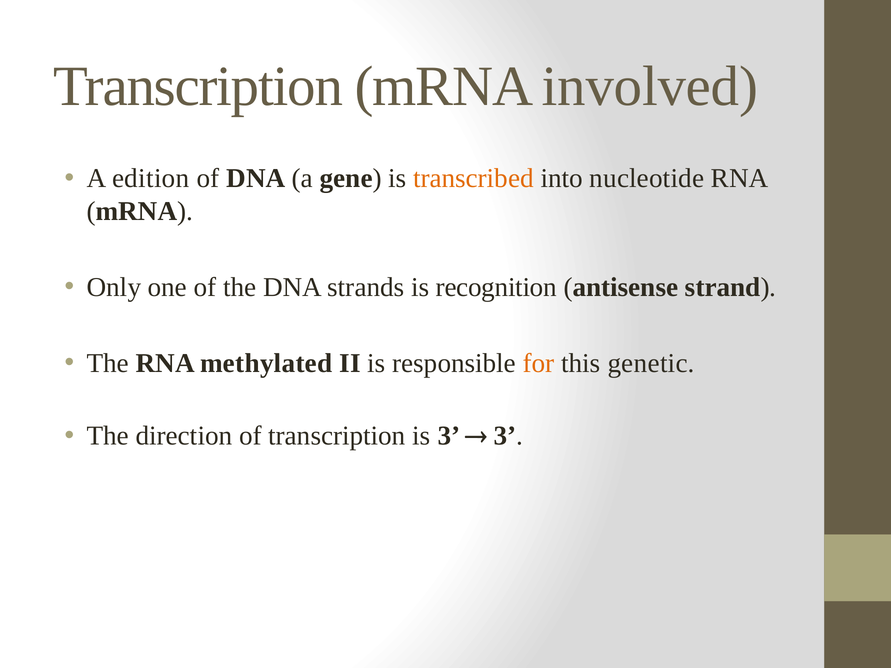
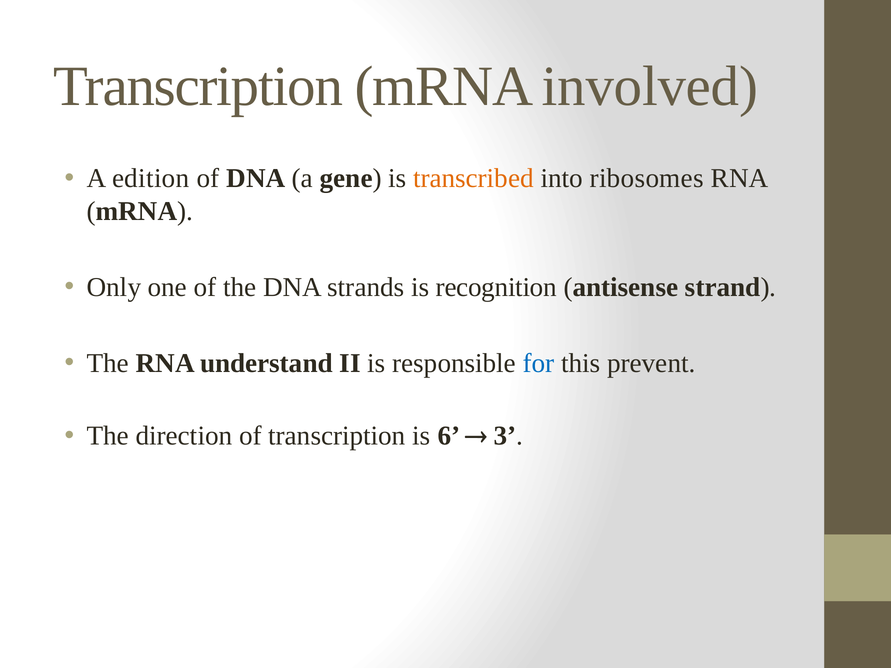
nucleotide: nucleotide -> ribosomes
methylated: methylated -> understand
for colour: orange -> blue
genetic: genetic -> prevent
is 3: 3 -> 6
